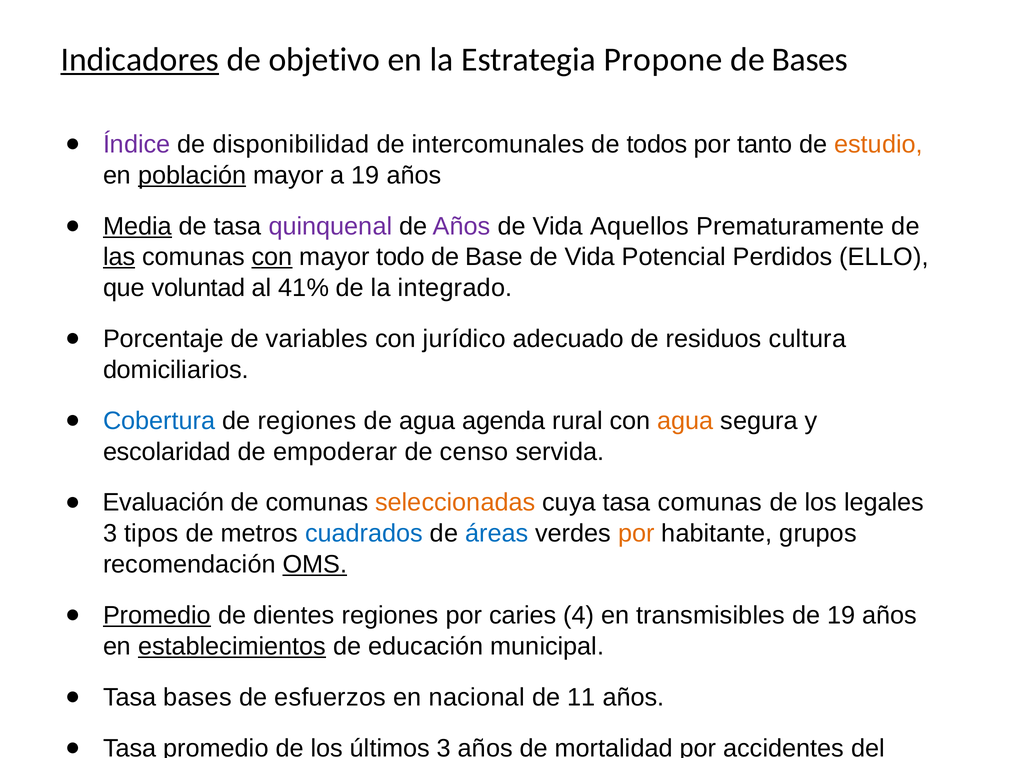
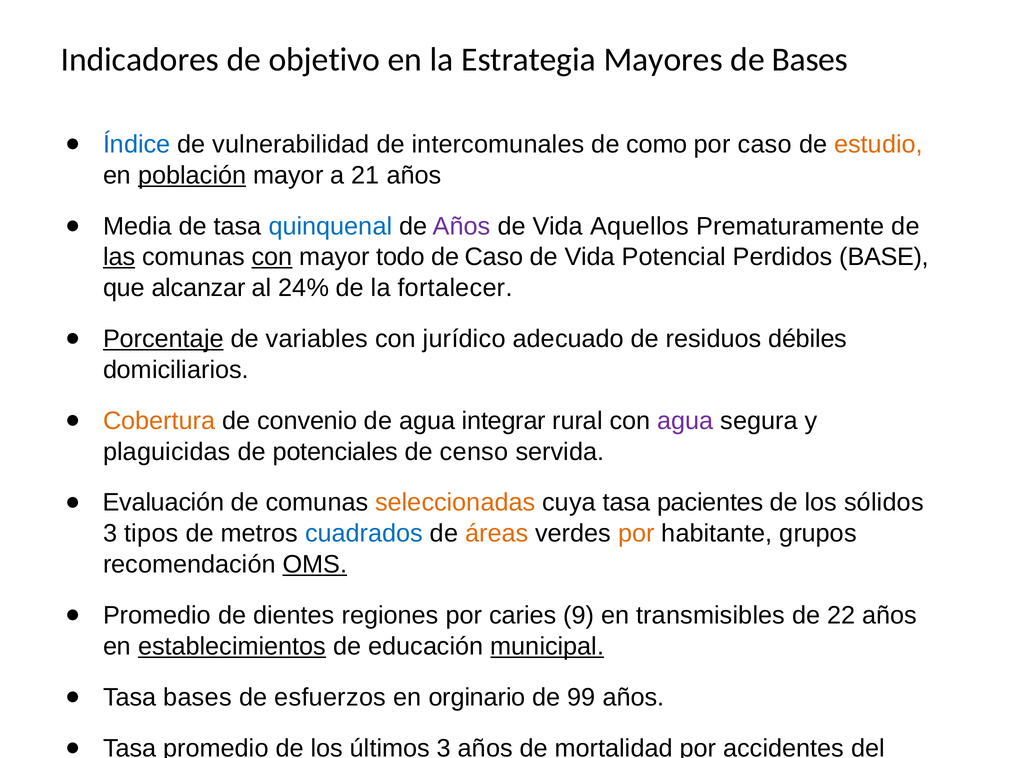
Indicadores underline: present -> none
Propone: Propone -> Mayores
Índice colour: purple -> blue
disponibilidad: disponibilidad -> vulnerabilidad
todos: todos -> como
por tanto: tanto -> caso
a 19: 19 -> 21
Media underline: present -> none
quinquenal colour: purple -> blue
de Base: Base -> Caso
ELLO: ELLO -> BASE
voluntad: voluntad -> alcanzar
41%: 41% -> 24%
integrado: integrado -> fortalecer
Porcentaje underline: none -> present
cultura: cultura -> débiles
Cobertura colour: blue -> orange
de regiones: regiones -> convenio
agenda: agenda -> integrar
agua at (685, 421) colour: orange -> purple
escolaridad: escolaridad -> plaguicidas
empoderar: empoderar -> potenciales
tasa comunas: comunas -> pacientes
legales: legales -> sólidos
áreas colour: blue -> orange
Promedio at (157, 616) underline: present -> none
4: 4 -> 9
de 19: 19 -> 22
municipal underline: none -> present
nacional: nacional -> orginario
11: 11 -> 99
